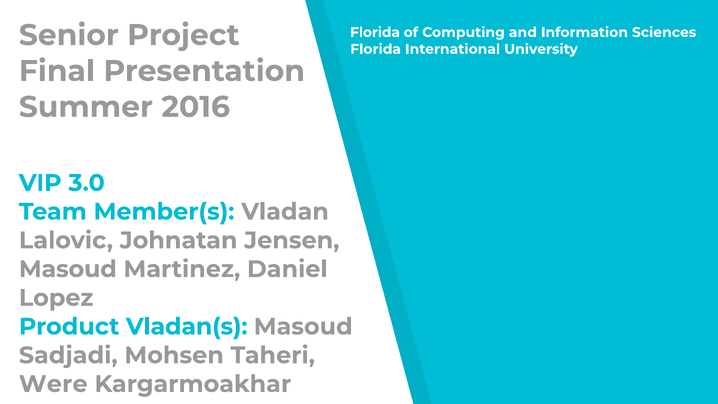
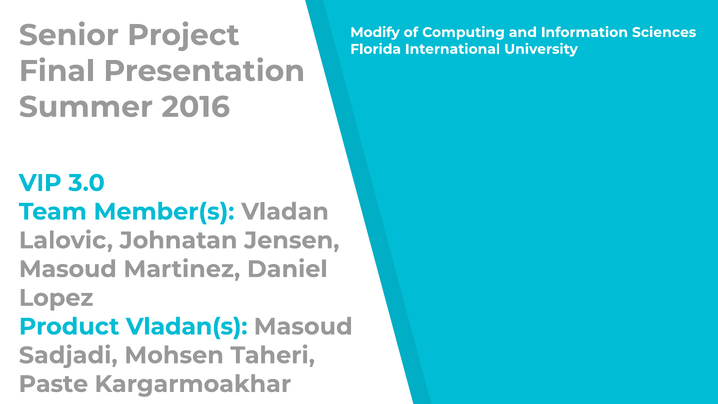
Florida at (375, 32): Florida -> Modify
Were: Were -> Paste
